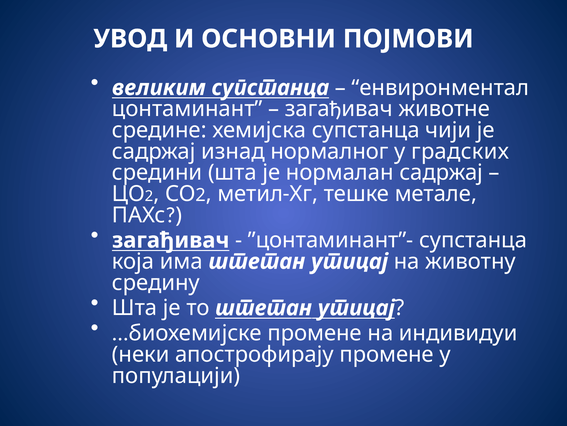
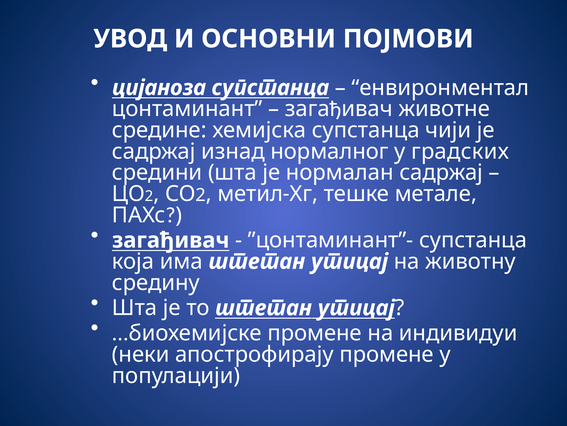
великим: великим -> цијаноза
